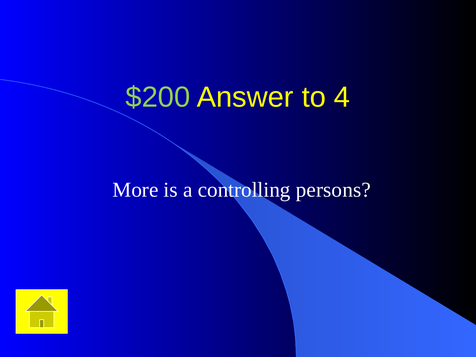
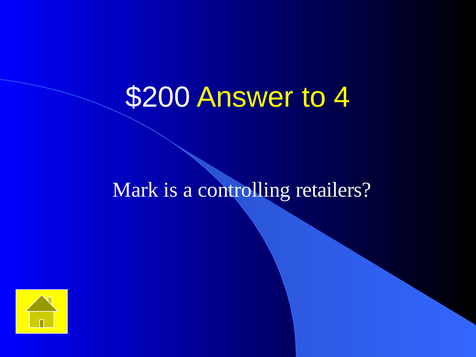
$200 colour: light green -> white
More: More -> Mark
persons: persons -> retailers
